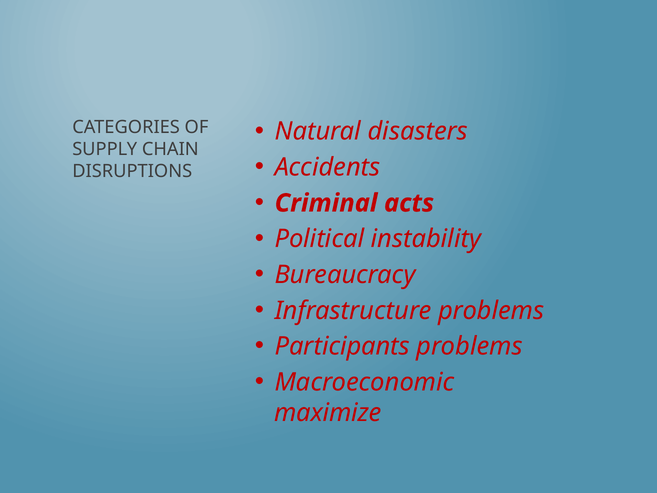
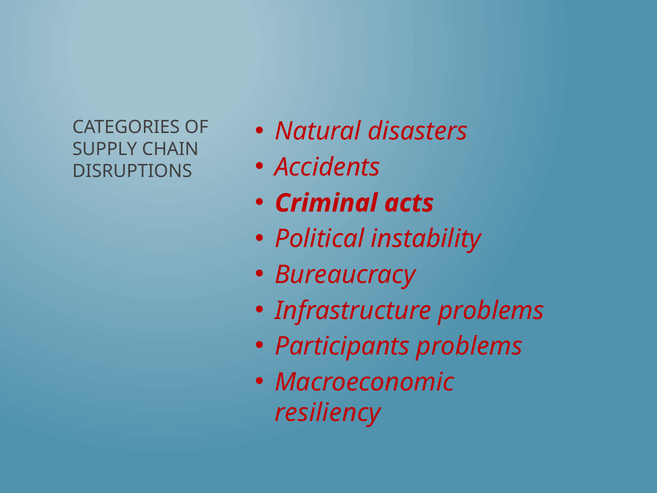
maximize: maximize -> resiliency
